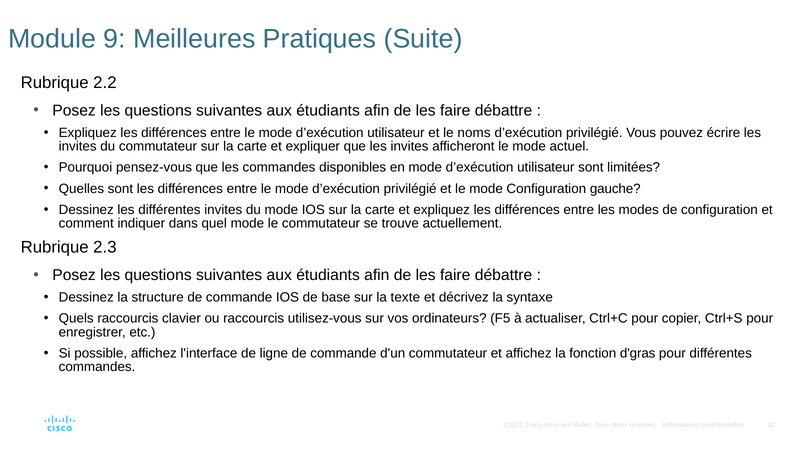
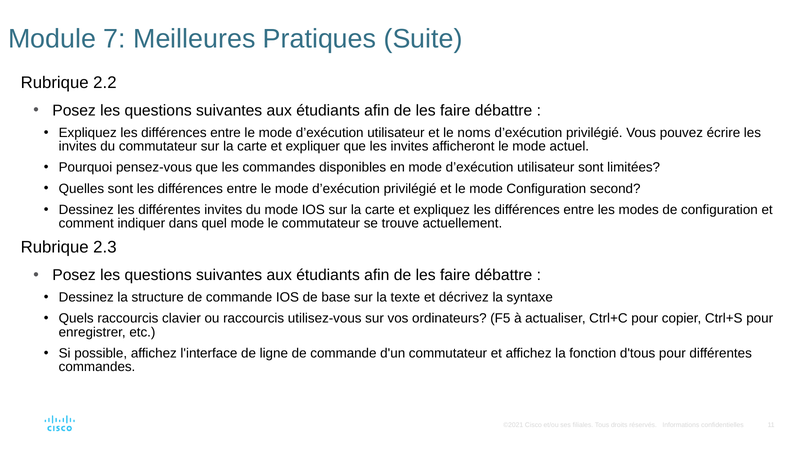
9: 9 -> 7
gauche: gauche -> second
d'gras: d'gras -> d'tous
